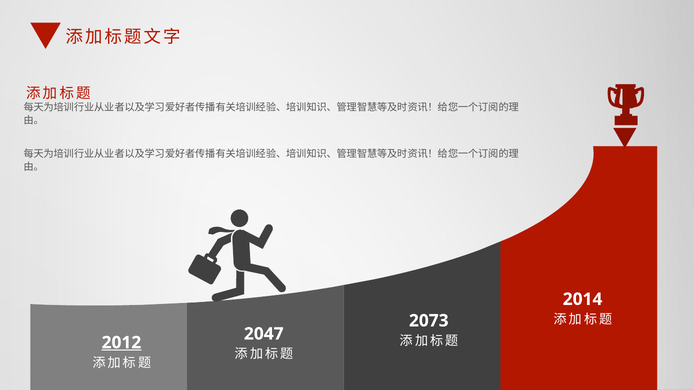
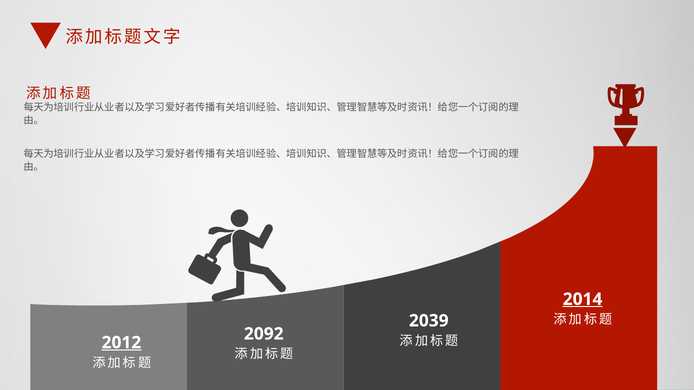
2014 underline: none -> present
2073: 2073 -> 2039
2047: 2047 -> 2092
